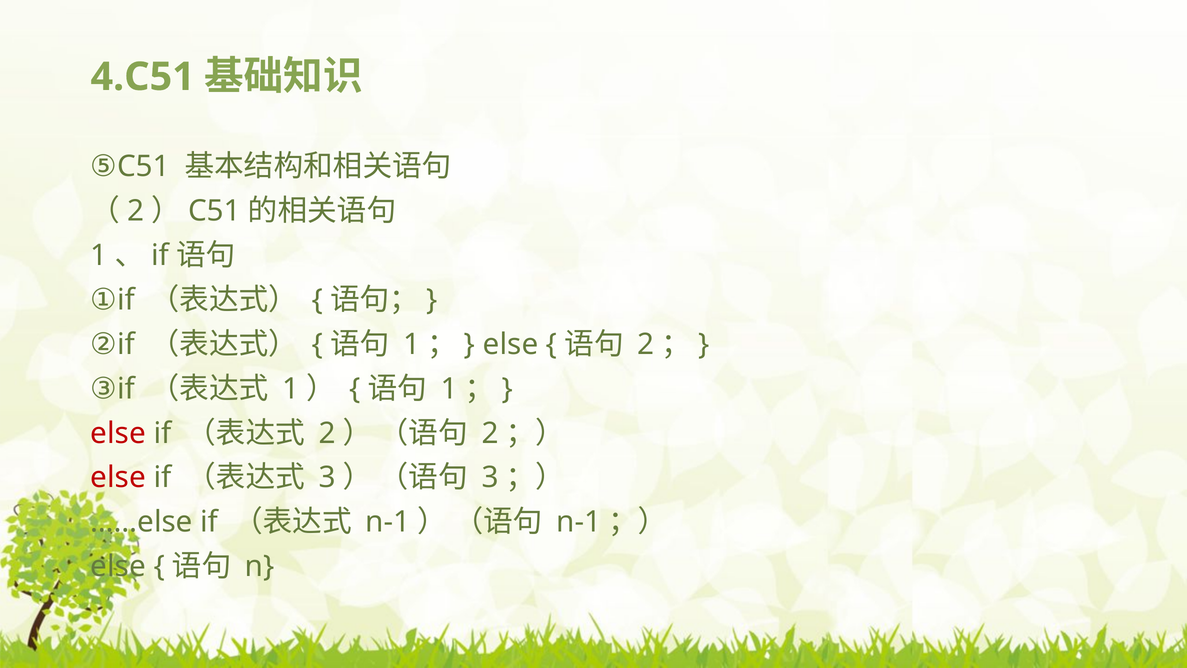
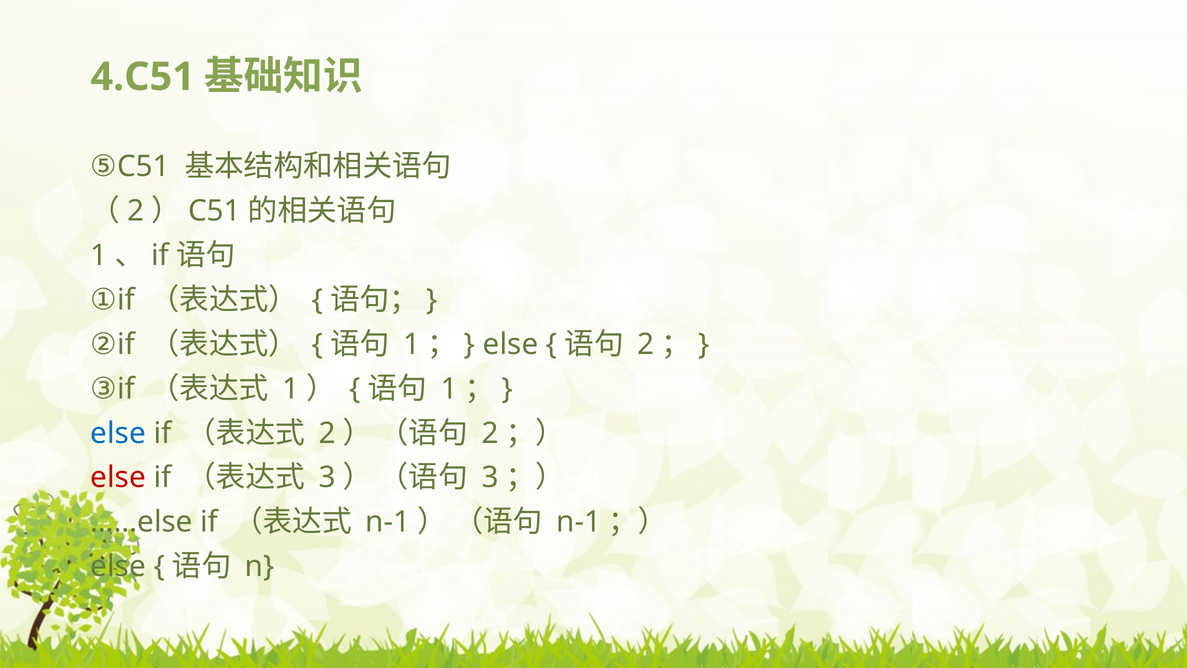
else at (118, 433) colour: red -> blue
